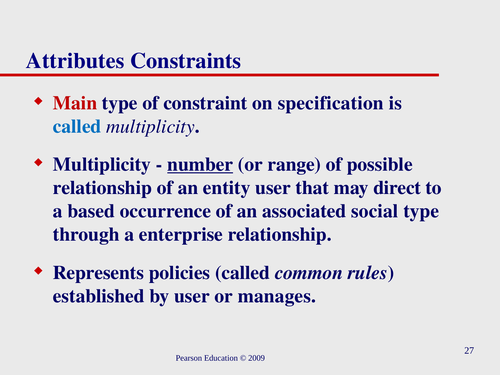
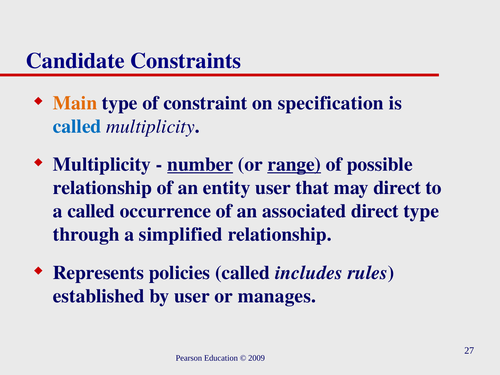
Attributes: Attributes -> Candidate
Main colour: red -> orange
range underline: none -> present
a based: based -> called
associated social: social -> direct
enterprise: enterprise -> simplified
common: common -> includes
